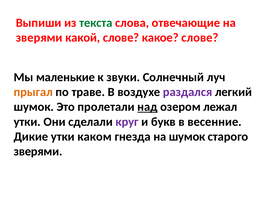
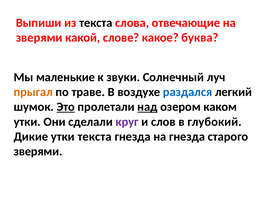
текста at (96, 23) colour: green -> black
какое слове: слове -> буква
раздался colour: purple -> blue
Это underline: none -> present
лежал: лежал -> каком
букв: букв -> слов
весенние: весенние -> глубокий
утки каком: каком -> текста
на шумок: шумок -> гнезда
